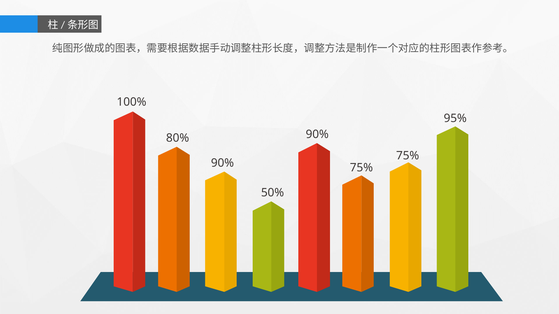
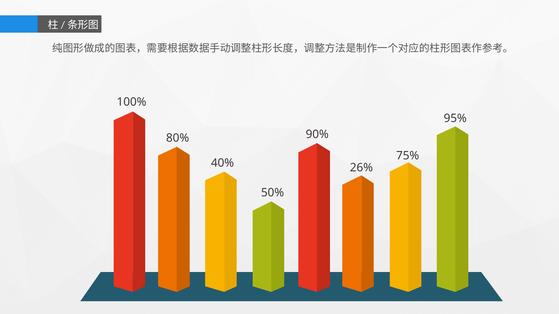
90% at (222, 163): 90% -> 40%
75% at (361, 168): 75% -> 26%
